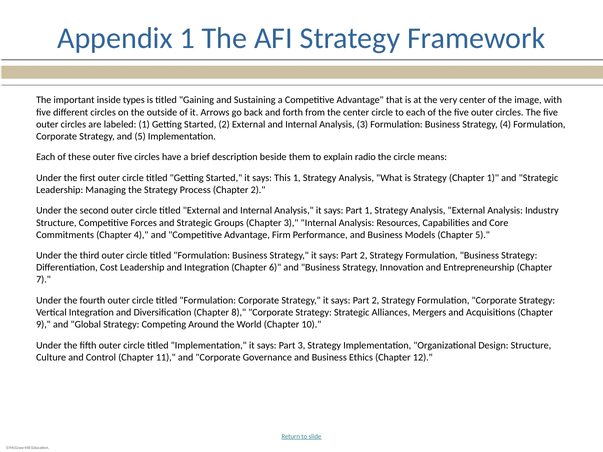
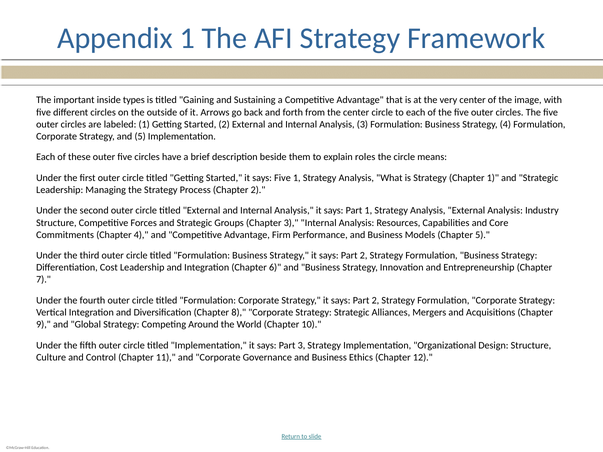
radio: radio -> roles
says This: This -> Five
